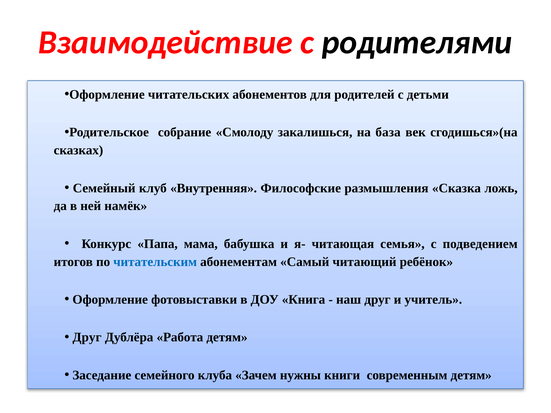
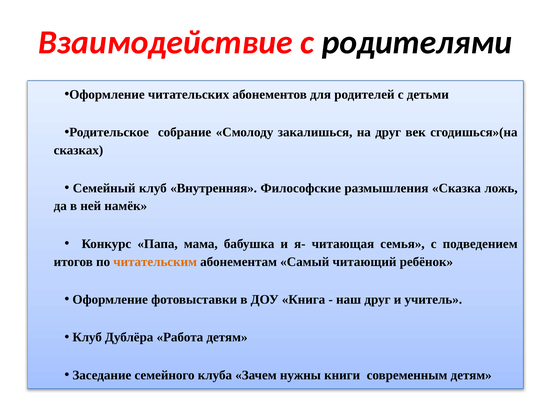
на база: база -> друг
читательским colour: blue -> orange
Друг at (87, 338): Друг -> Клуб
